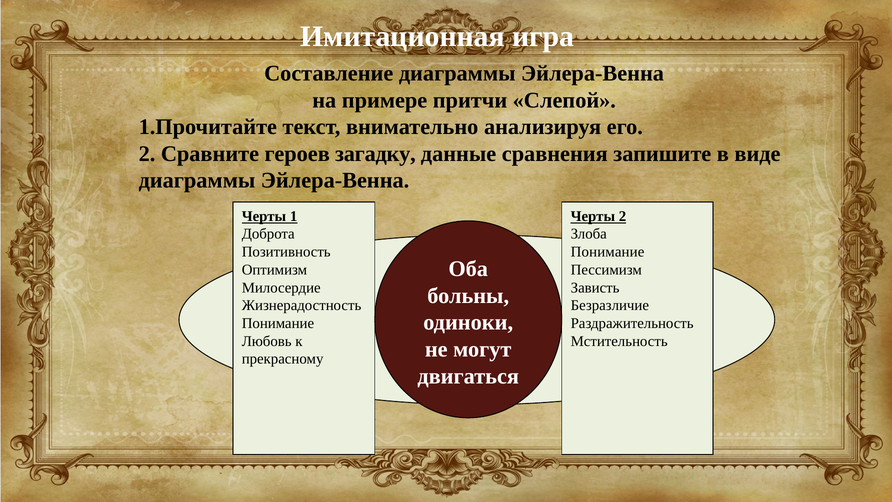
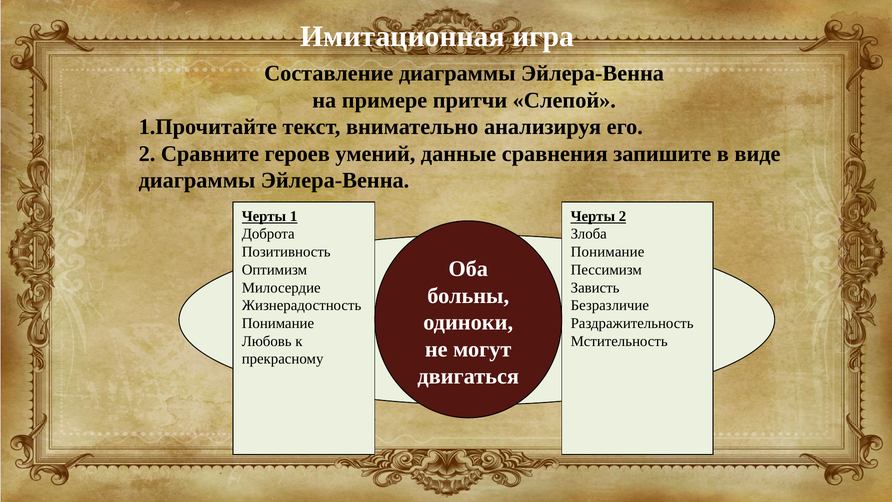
загадку: загадку -> умений
